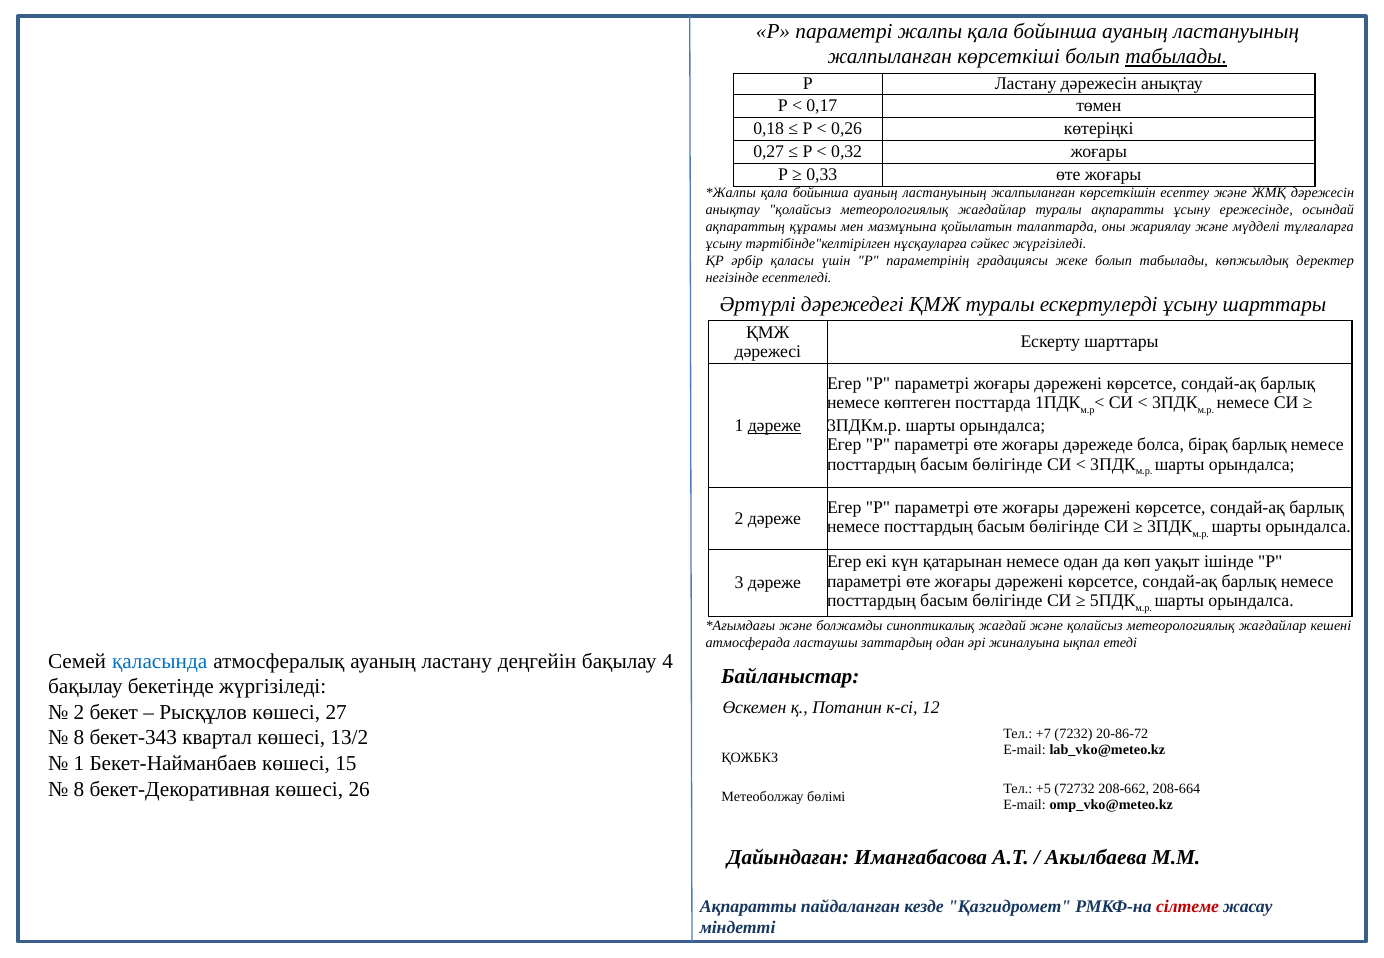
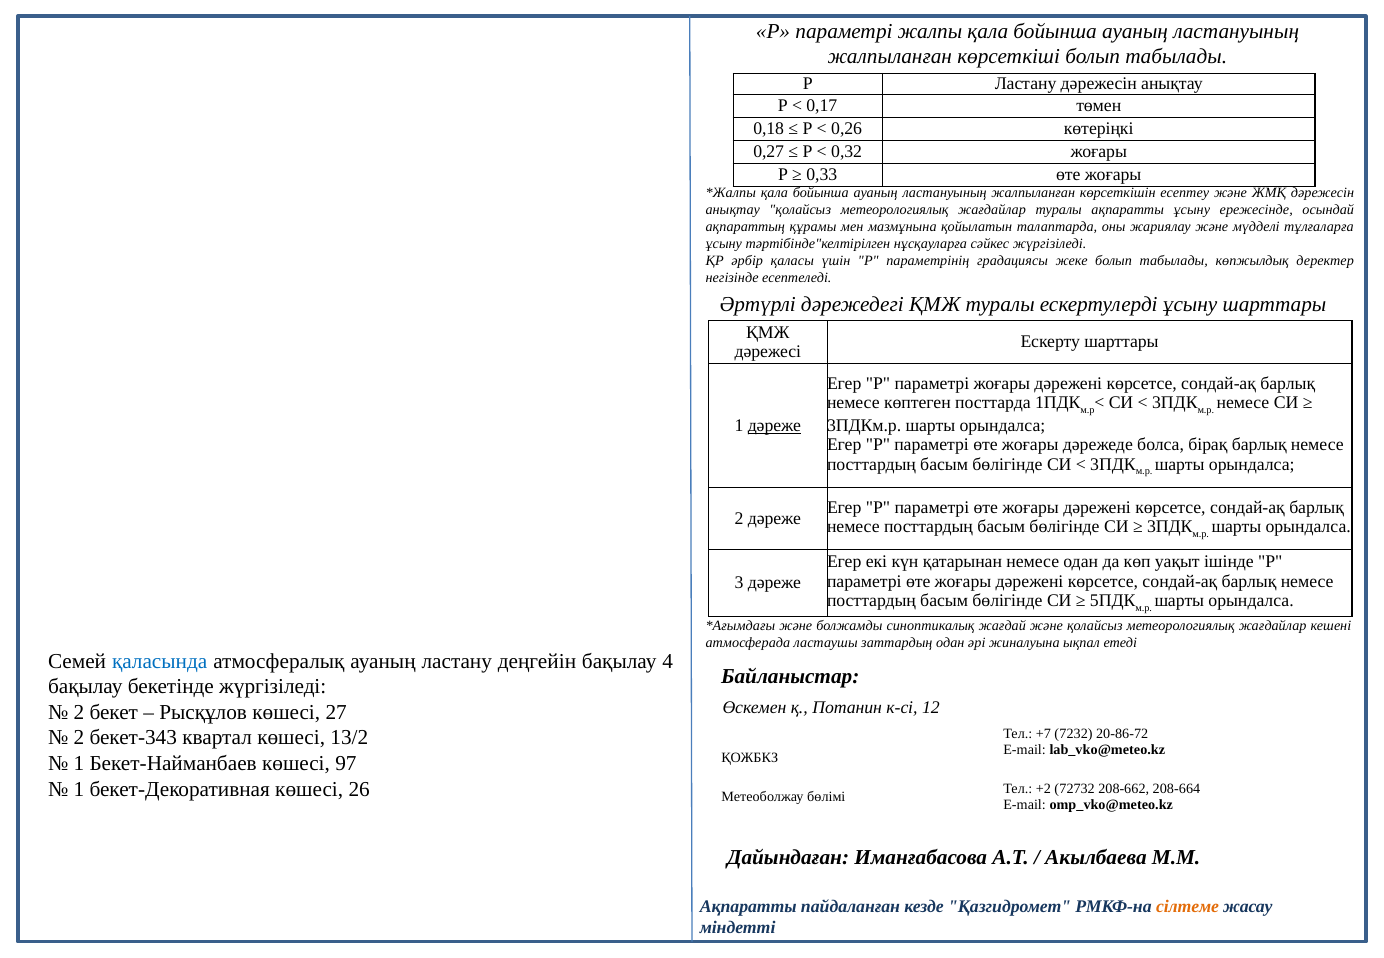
табылады at (1176, 57) underline: present -> none
8 at (79, 738): 8 -> 2
15: 15 -> 97
8 at (79, 789): 8 -> 1
+5: +5 -> +2
сілтеме colour: red -> orange
